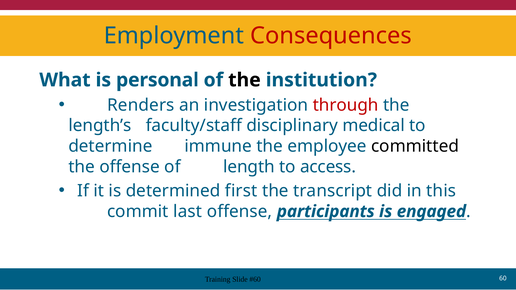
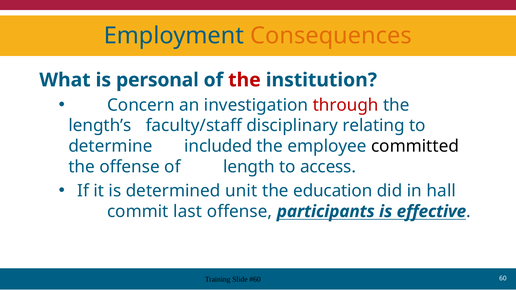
Consequences colour: red -> orange
the at (244, 80) colour: black -> red
Renders: Renders -> Concern
medical: medical -> relating
immune: immune -> included
first: first -> unit
transcript: transcript -> education
this: this -> hall
engaged: engaged -> effective
